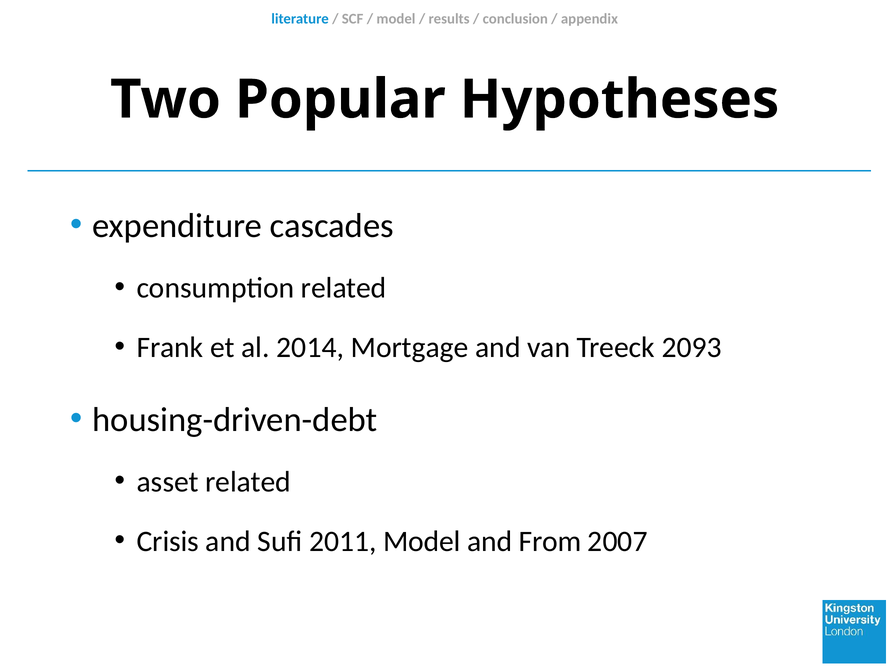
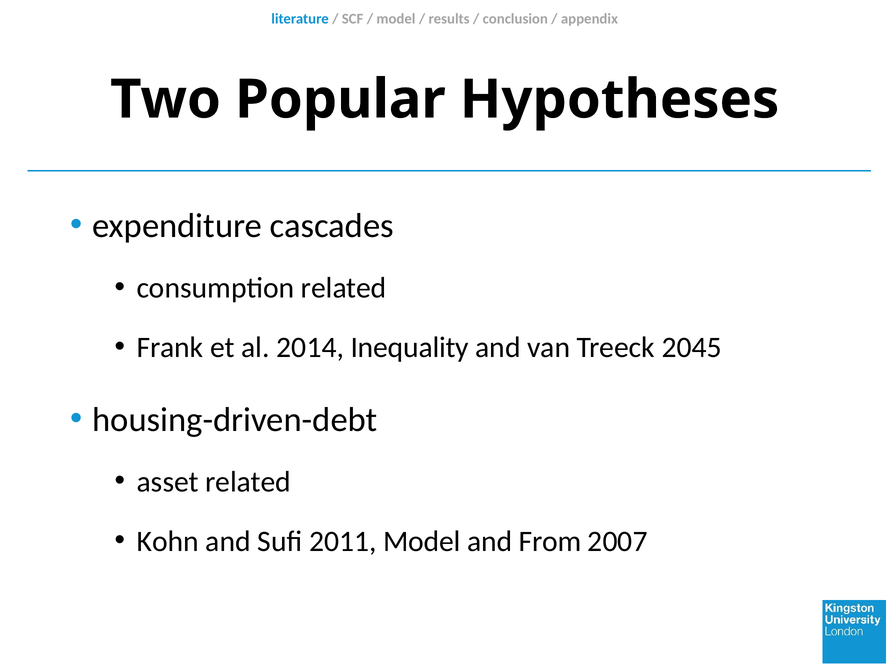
Mortgage: Mortgage -> Inequality
2093: 2093 -> 2045
Crisis: Crisis -> Kohn
